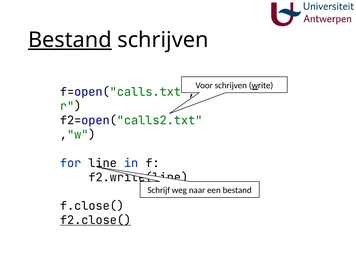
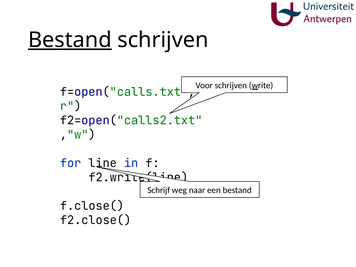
f2.close( underline: present -> none
